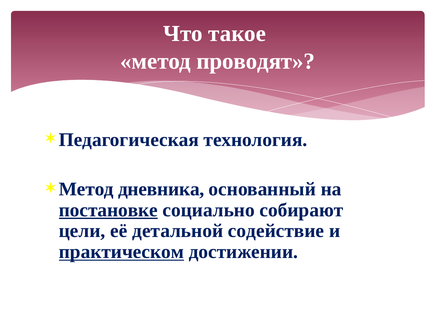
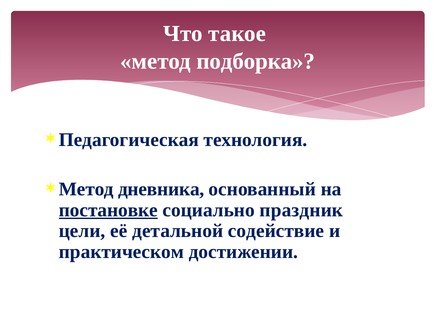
проводят: проводят -> подборка
собирают: собирают -> праздник
практическом underline: present -> none
